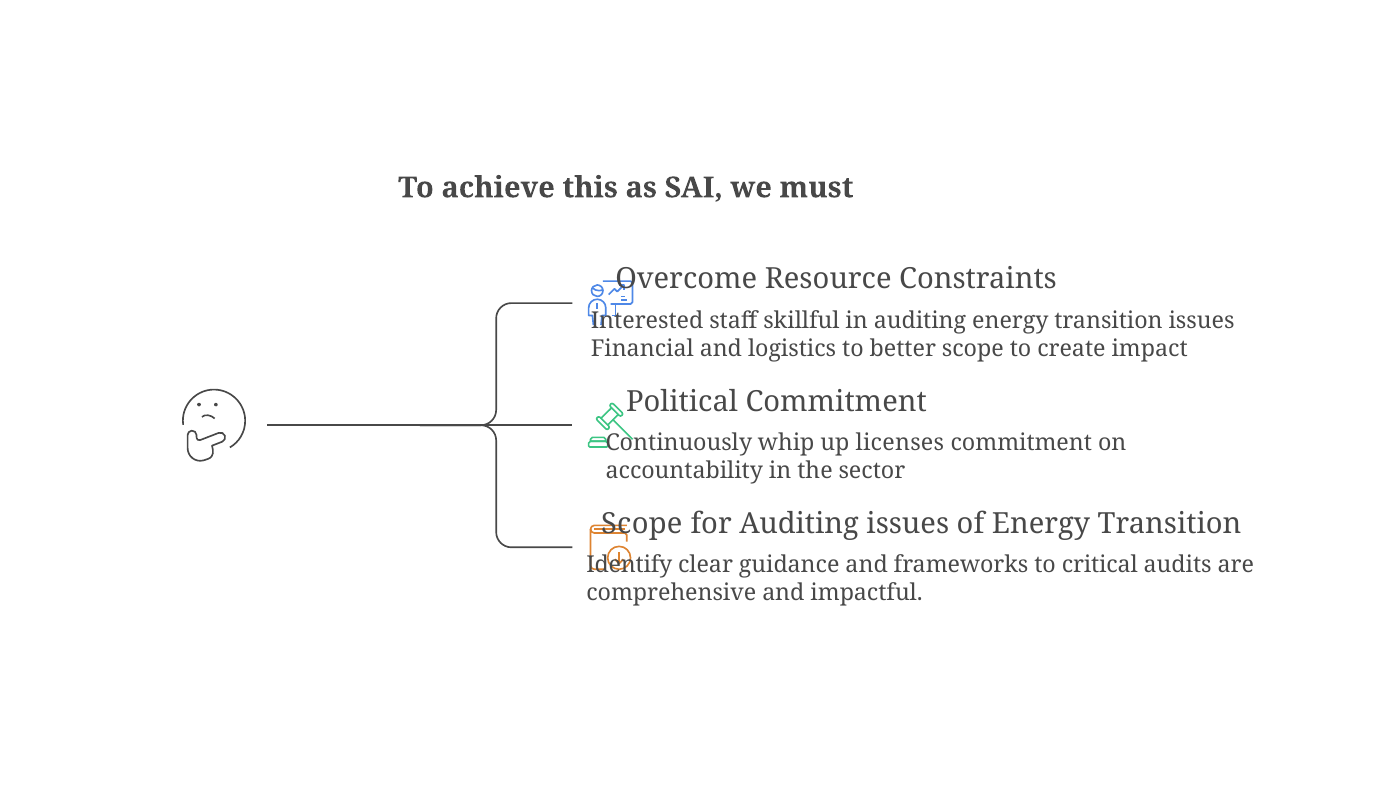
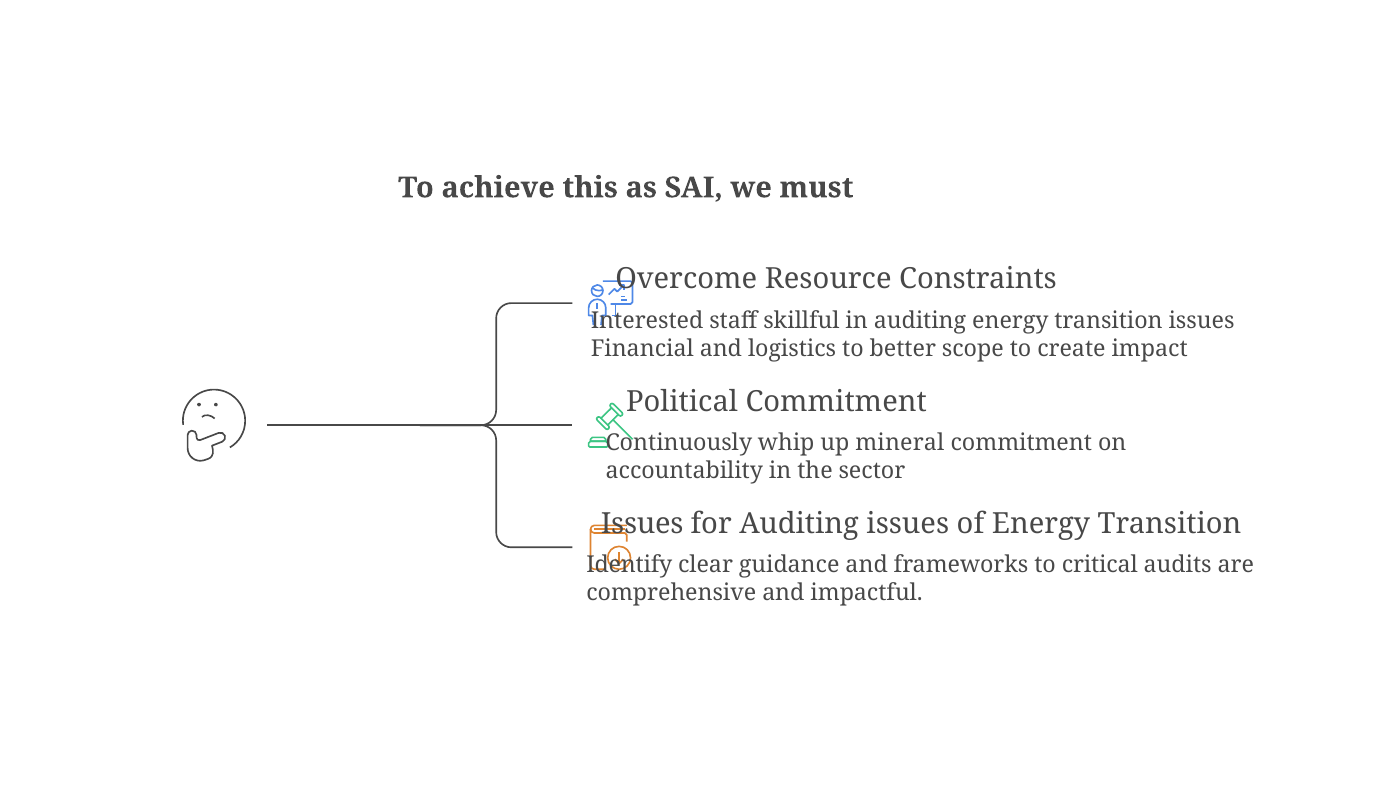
licenses: licenses -> mineral
Scope at (642, 523): Scope -> Issues
